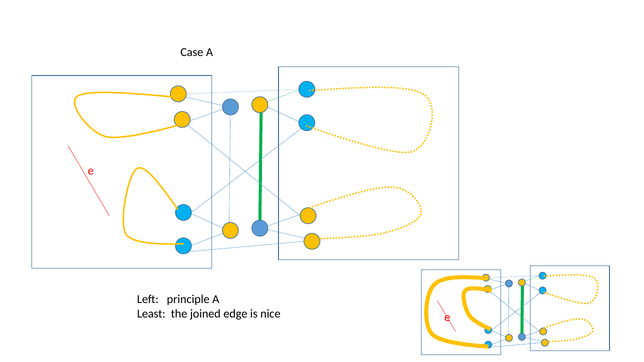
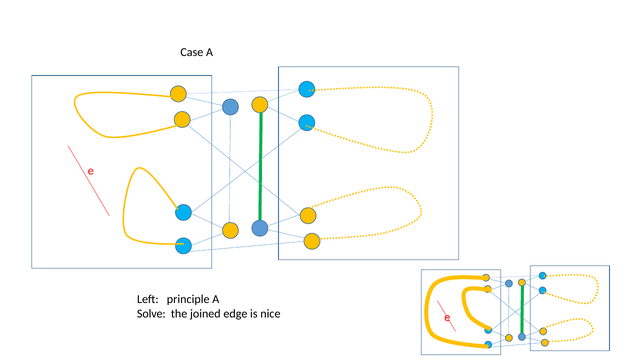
Least: Least -> Solve
